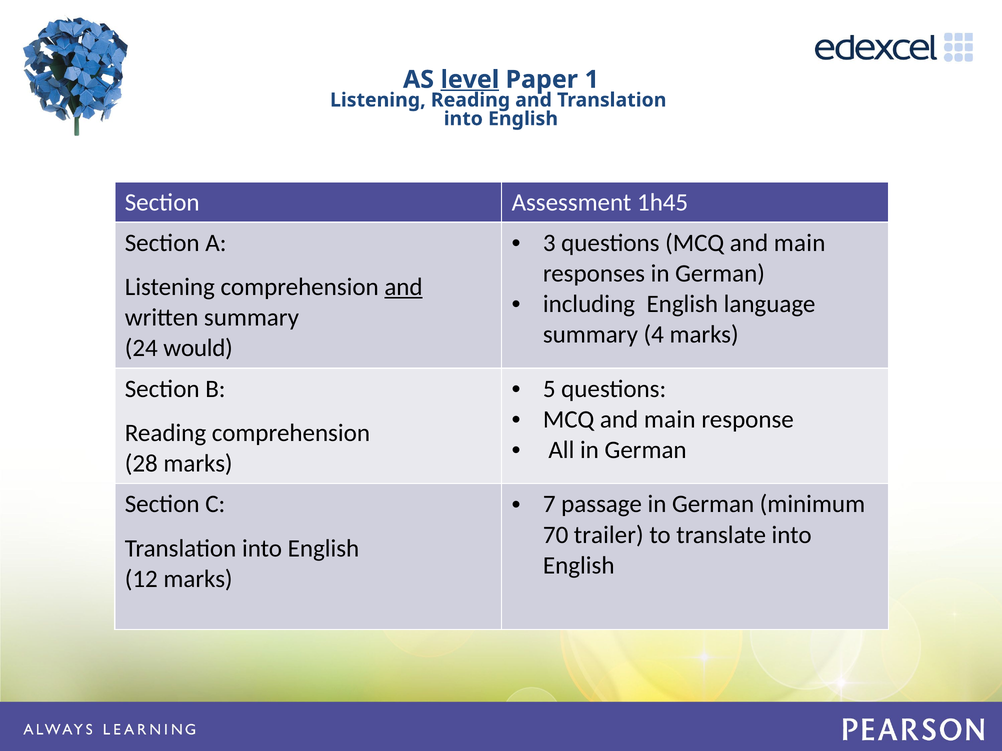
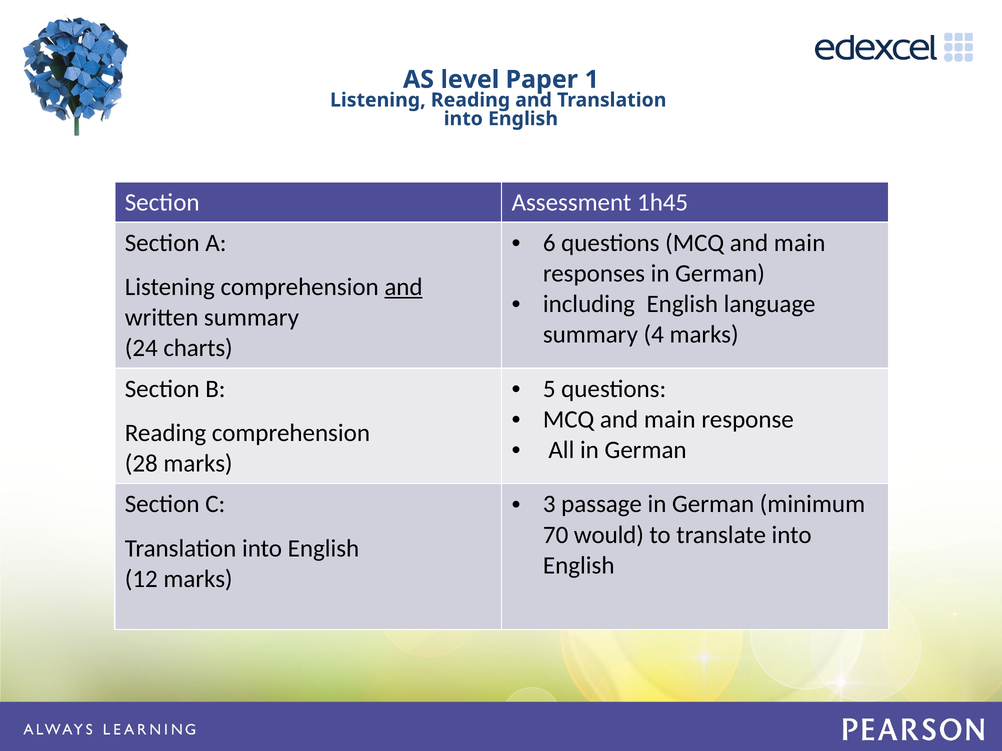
level underline: present -> none
3: 3 -> 6
would: would -> charts
7: 7 -> 3
trailer: trailer -> would
